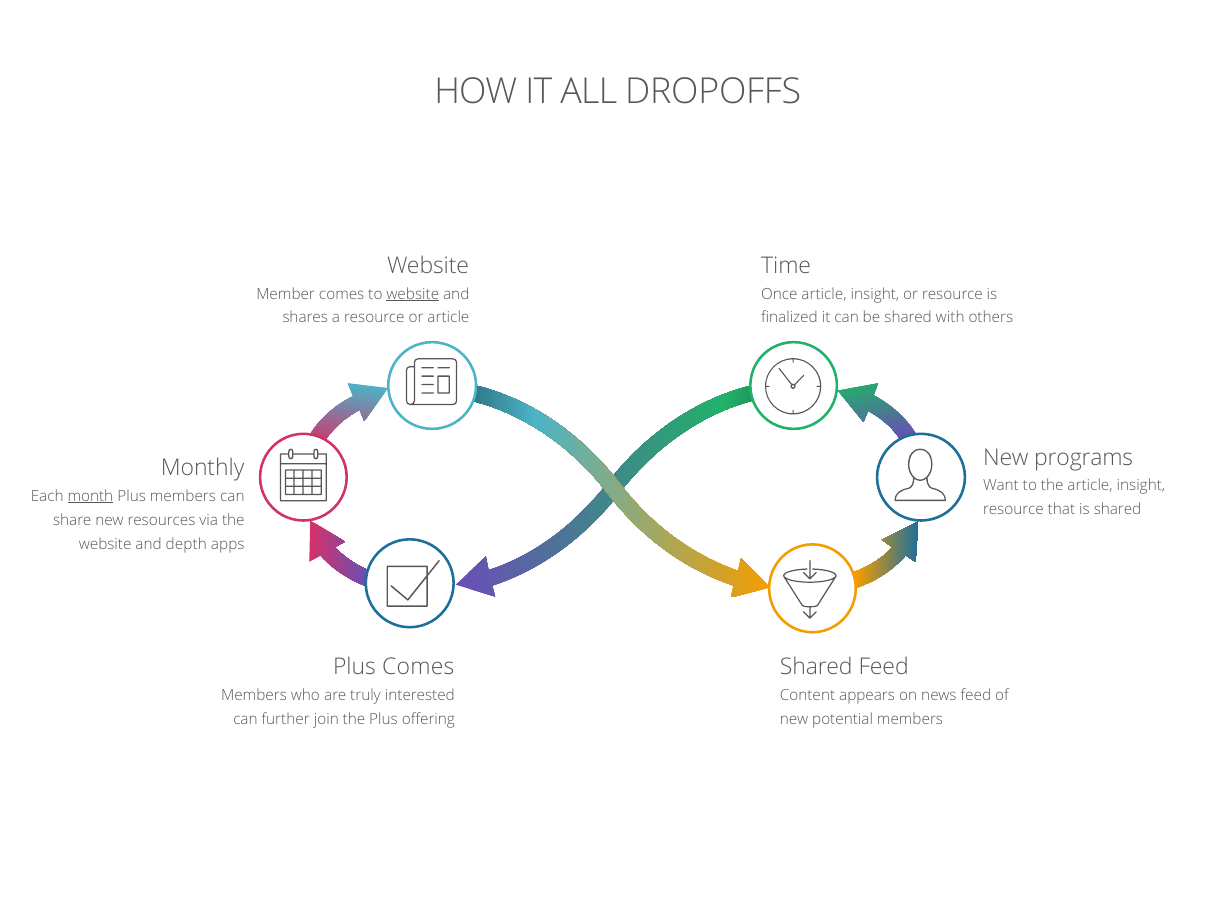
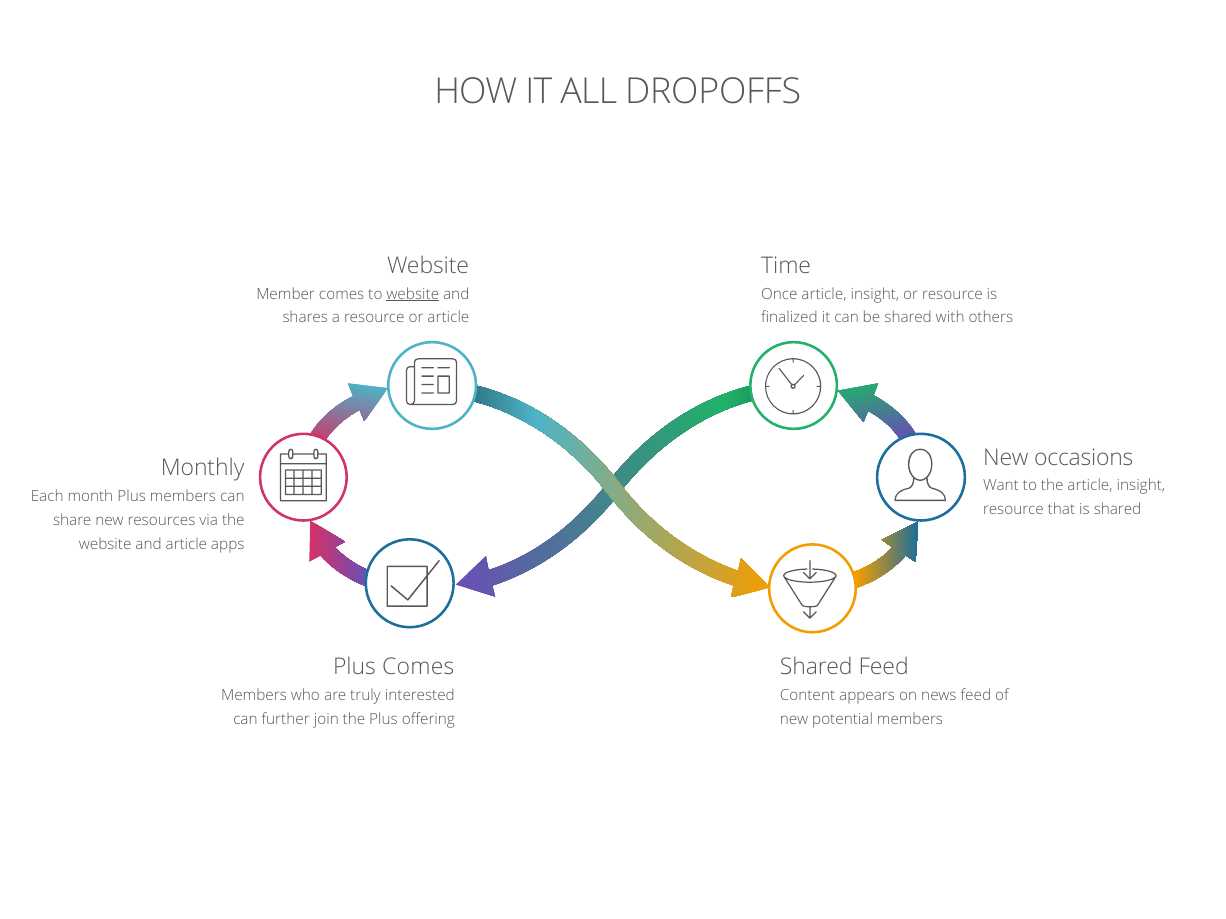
programs: programs -> occasions
month underline: present -> none
and depth: depth -> article
